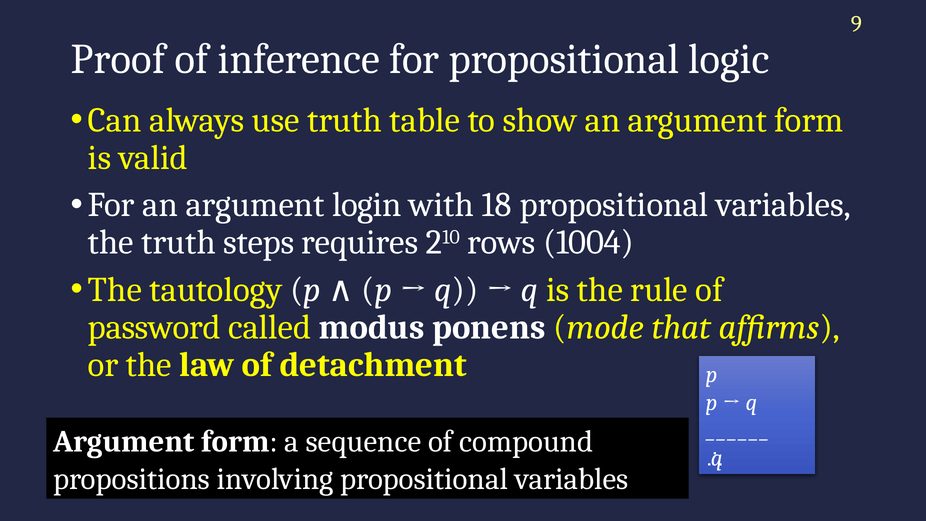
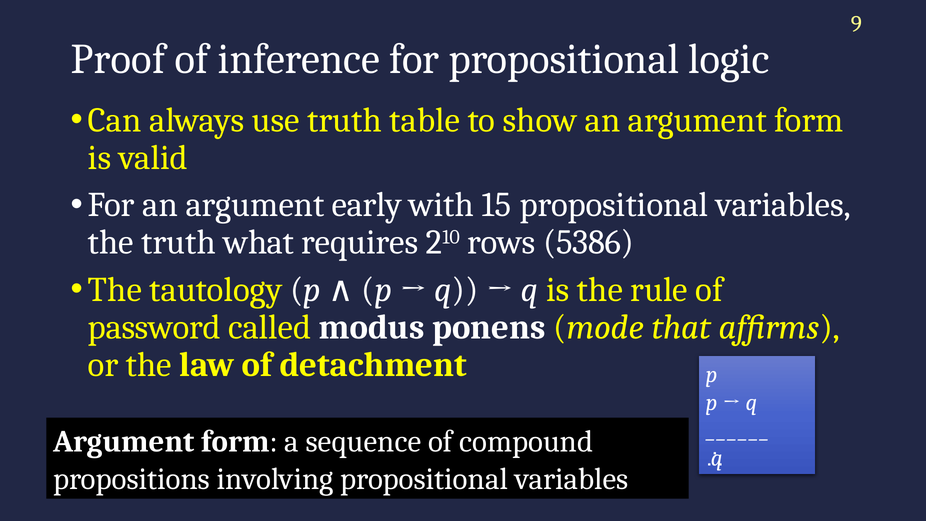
login: login -> early
18: 18 -> 15
steps: steps -> what
1004: 1004 -> 5386
